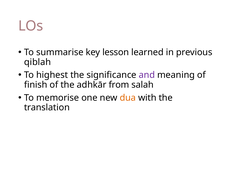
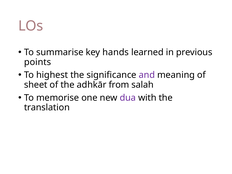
lesson: lesson -> hands
qiblah: qiblah -> points
finish: finish -> sheet
dua colour: orange -> purple
